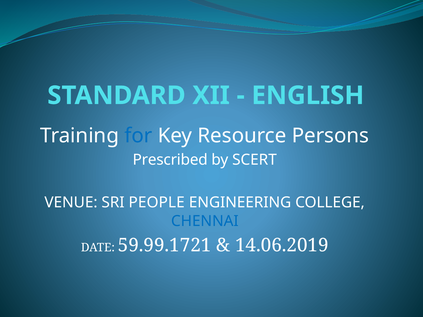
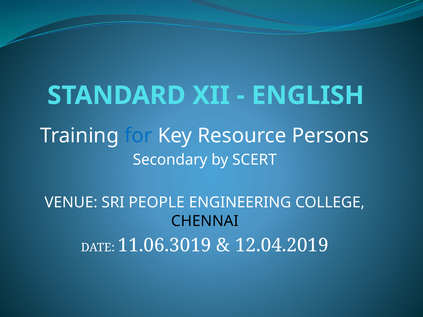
Prescribed: Prescribed -> Secondary
CHENNAI colour: blue -> black
59.99.1721: 59.99.1721 -> 11.06.3019
14.06.2019: 14.06.2019 -> 12.04.2019
